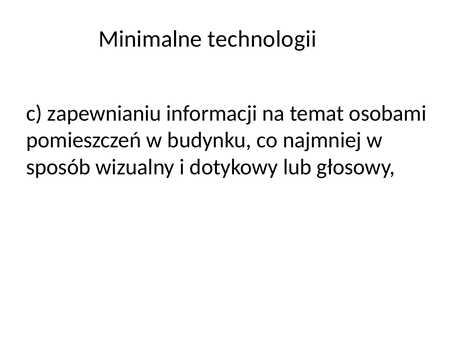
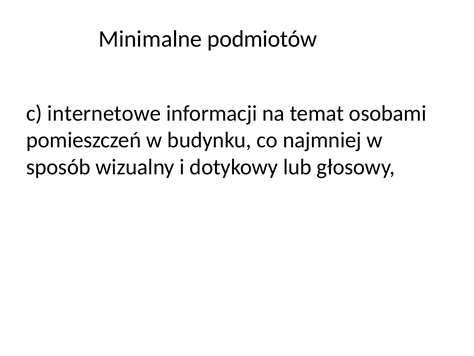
technologii: technologii -> podmiotów
zapewnianiu: zapewnianiu -> internetowe
